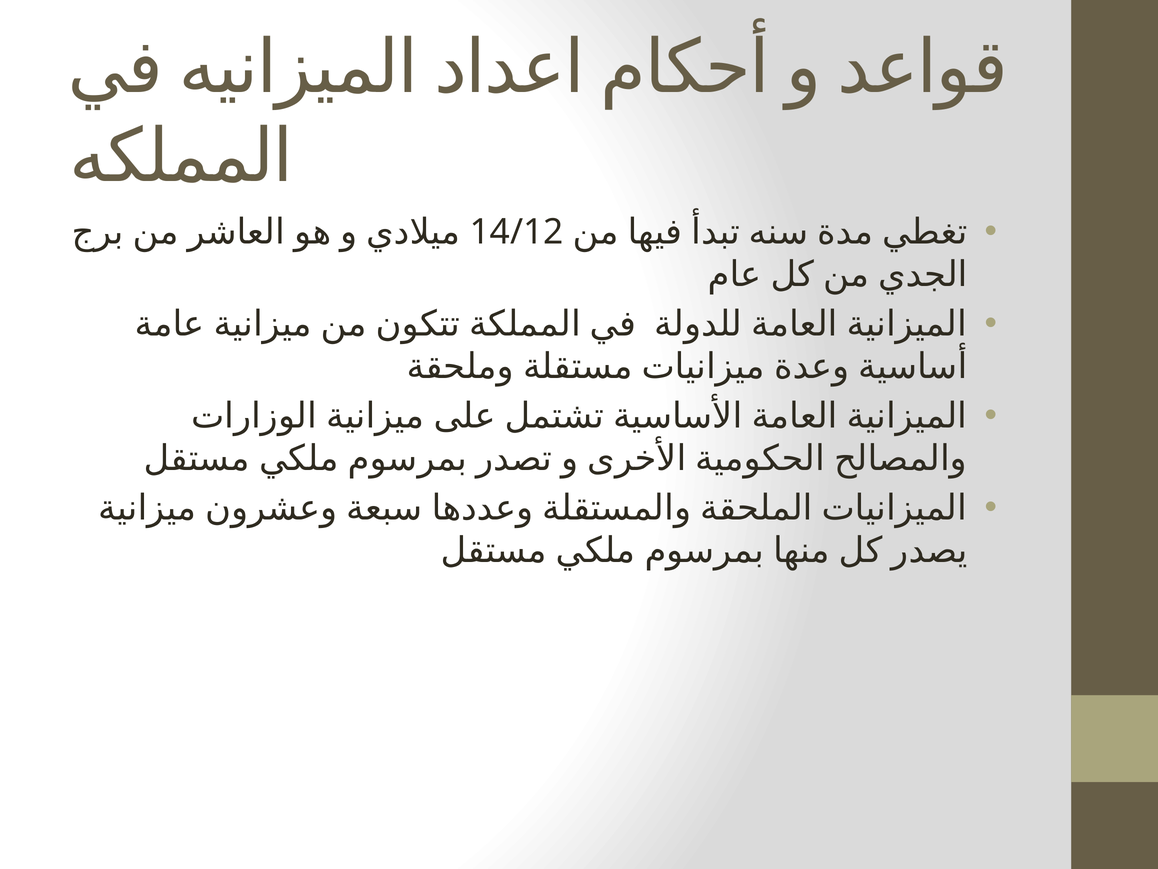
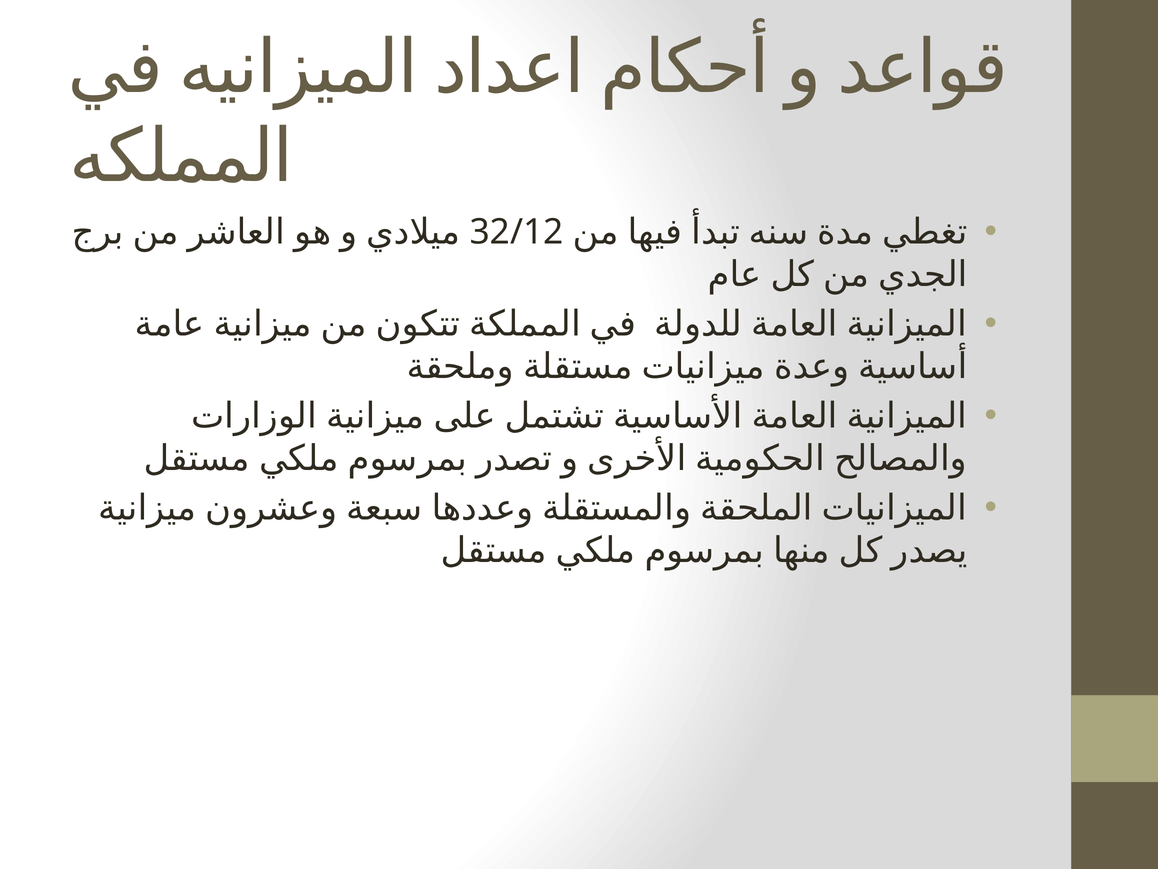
14/12: 14/12 -> 32/12
